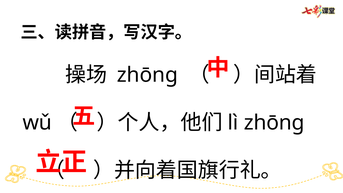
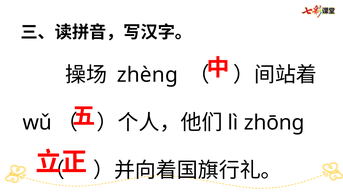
zhōng: zhōng -> zhènɡ
